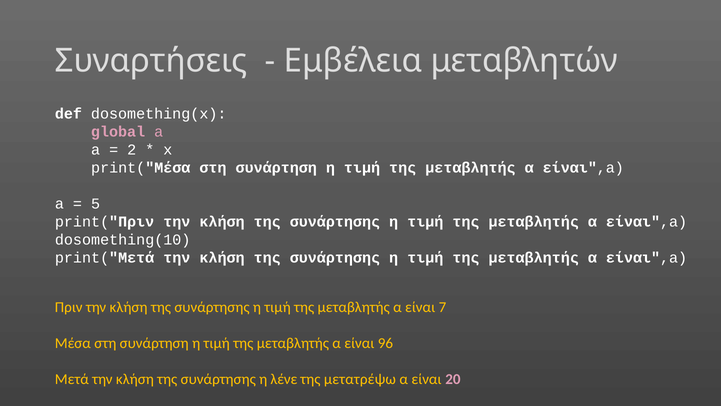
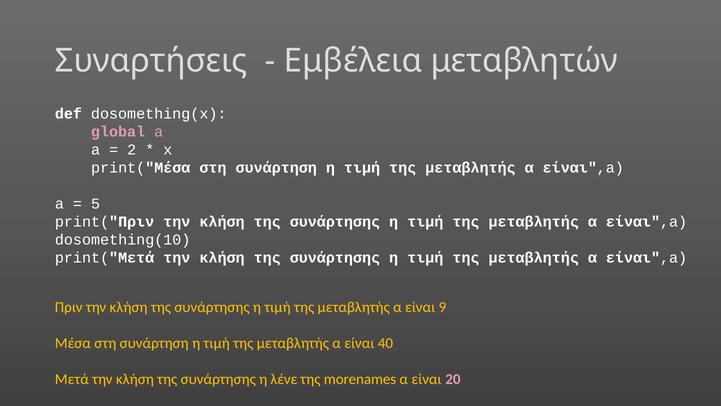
7: 7 -> 9
96: 96 -> 40
μετατρέψω: μετατρέψω -> morenames
